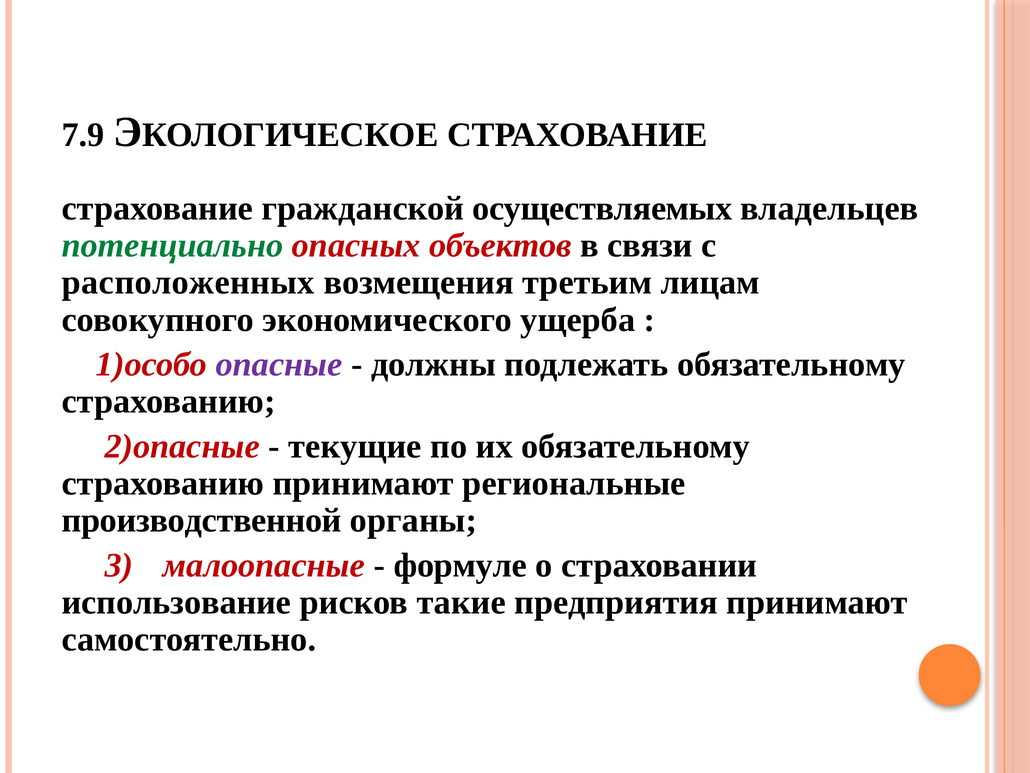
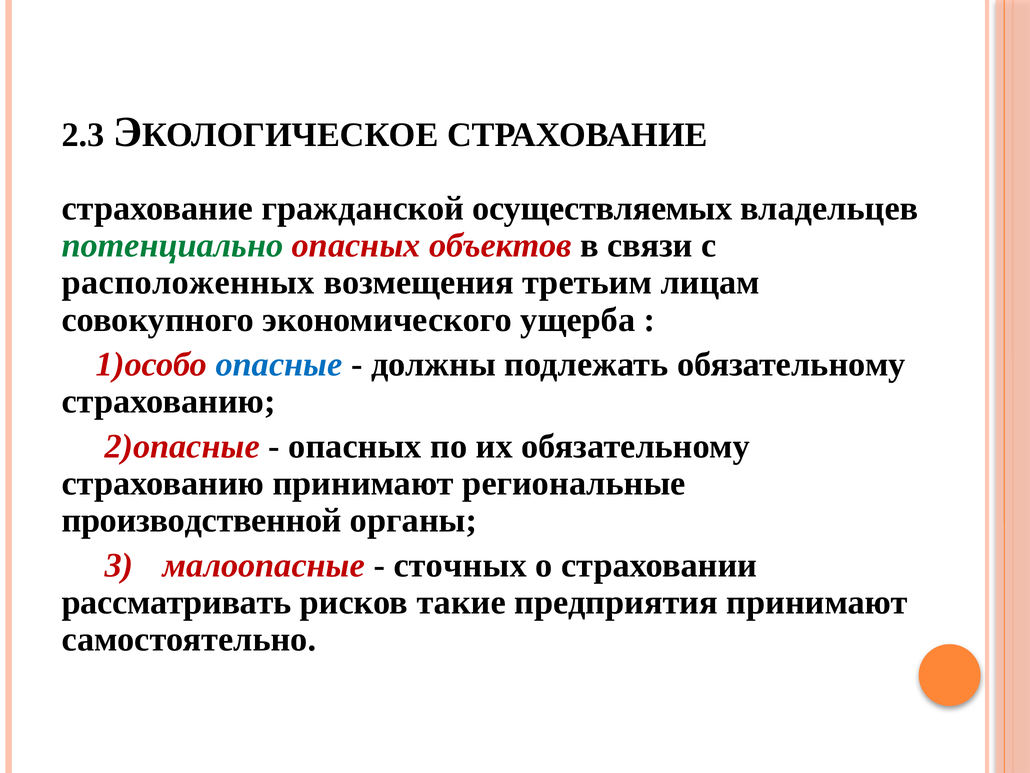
7.9: 7.9 -> 2.3
опасные colour: purple -> blue
текущие at (355, 446): текущие -> опасных
формуле: формуле -> сточных
использование: использование -> рассматривать
